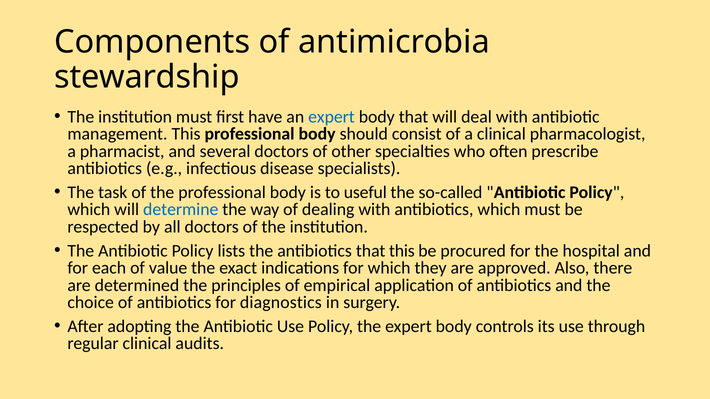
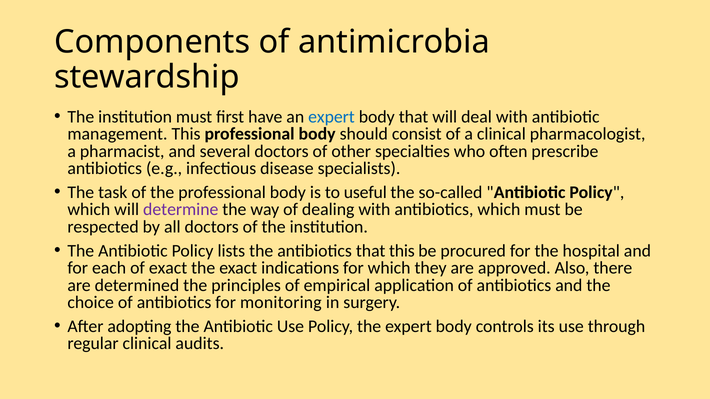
determine colour: blue -> purple
of value: value -> exact
diagnostics: diagnostics -> monitoring
